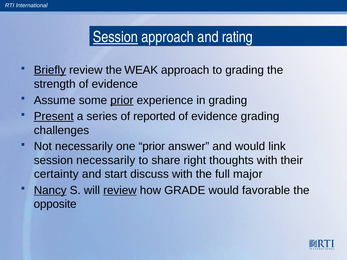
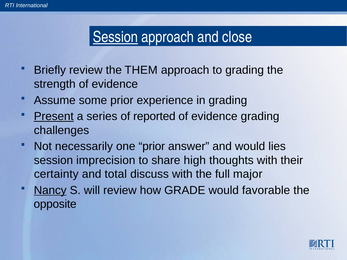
rating: rating -> close
Briefly underline: present -> none
WEAK: WEAK -> THEM
prior at (122, 100) underline: present -> none
link: link -> lies
session necessarily: necessarily -> imprecision
right: right -> high
start: start -> total
review at (120, 190) underline: present -> none
